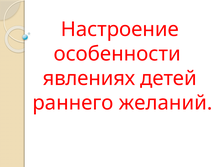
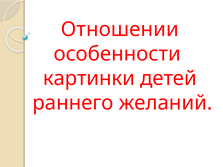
Настроение: Настроение -> Отношении
явлениях: явлениях -> картинки
